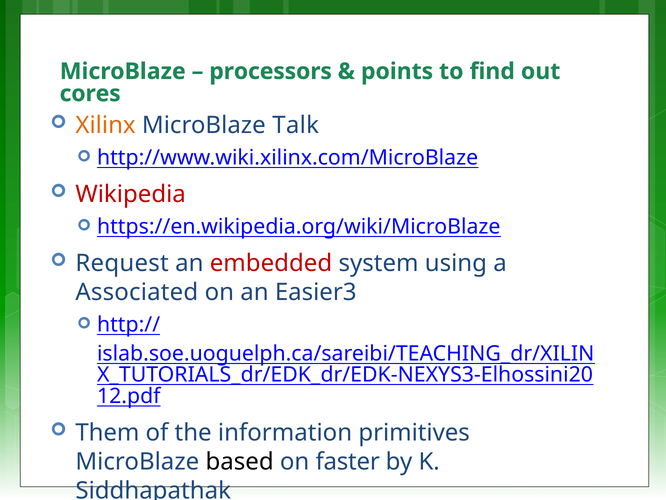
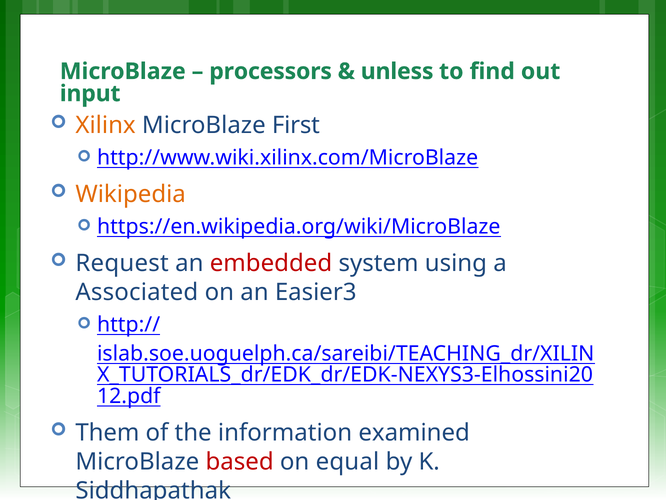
points: points -> unless
cores: cores -> input
Talk: Talk -> First
Wikipedia colour: red -> orange
primitives: primitives -> examined
based colour: black -> red
faster: faster -> equal
